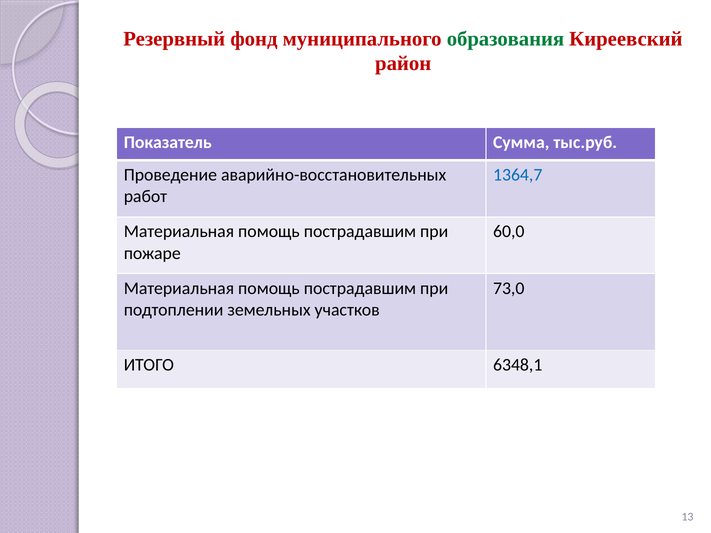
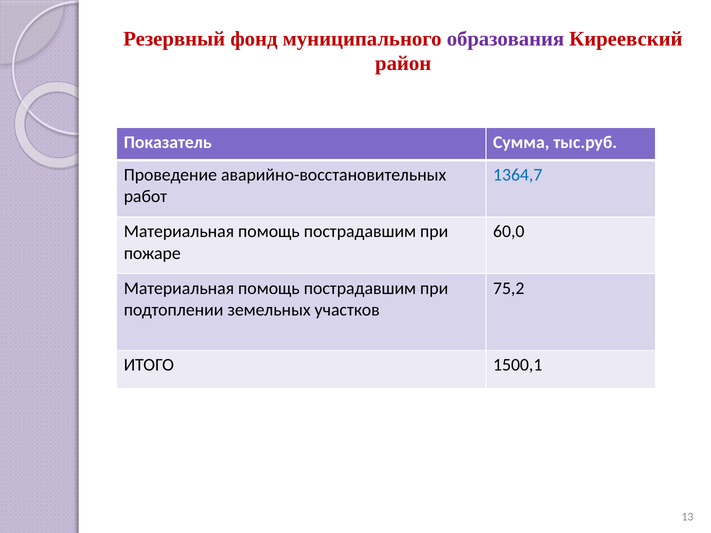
образования colour: green -> purple
73,0: 73,0 -> 75,2
6348,1: 6348,1 -> 1500,1
